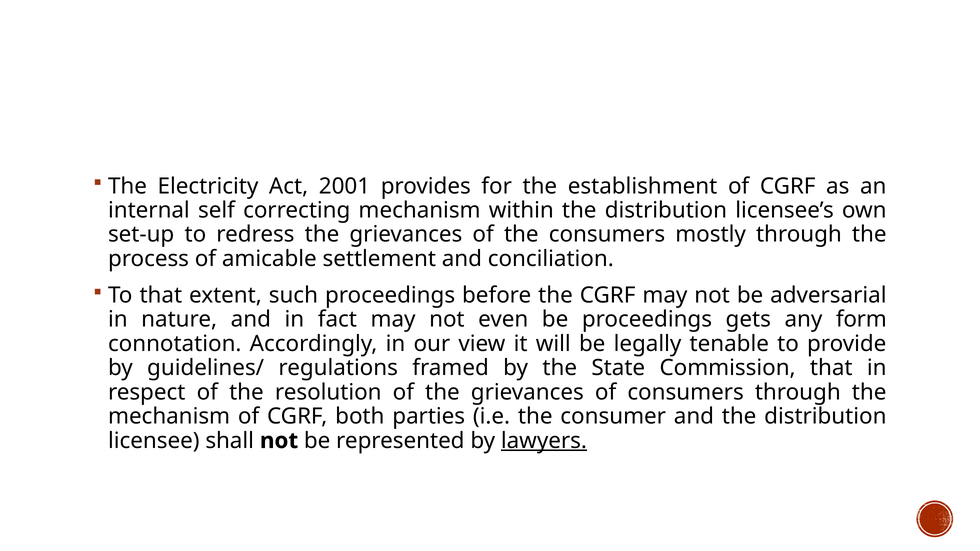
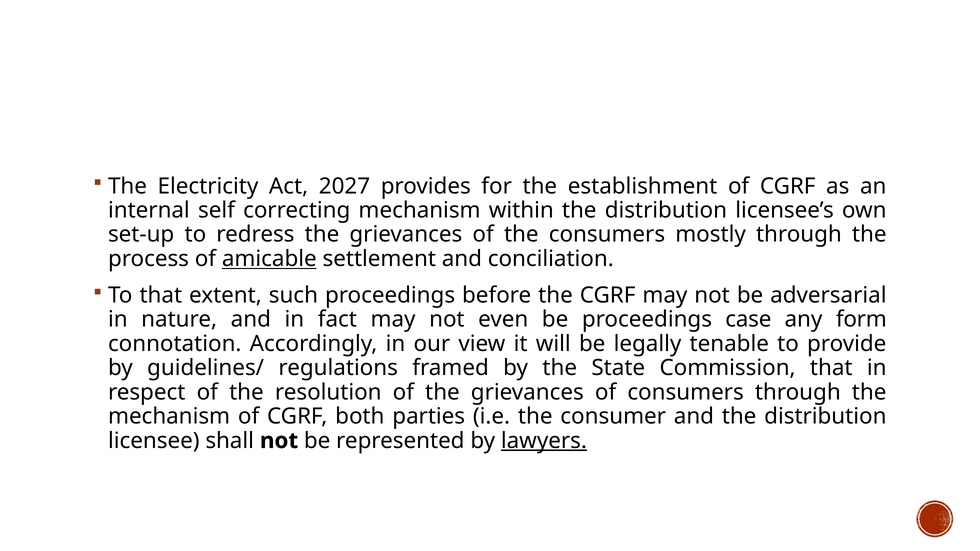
2001: 2001 -> 2027
amicable underline: none -> present
gets: gets -> case
